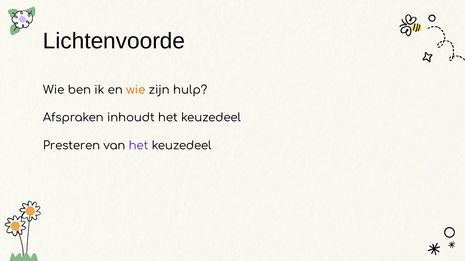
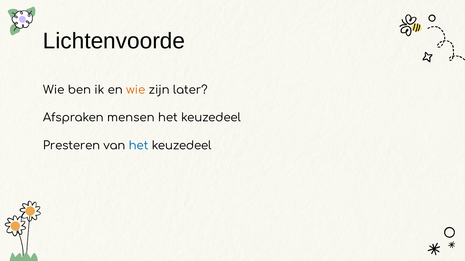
hulp: hulp -> later
inhoudt: inhoudt -> mensen
het at (139, 146) colour: purple -> blue
